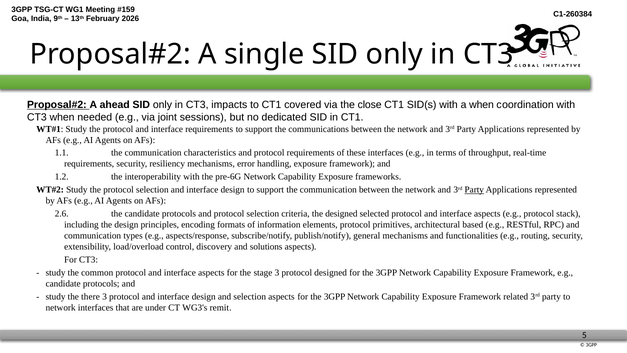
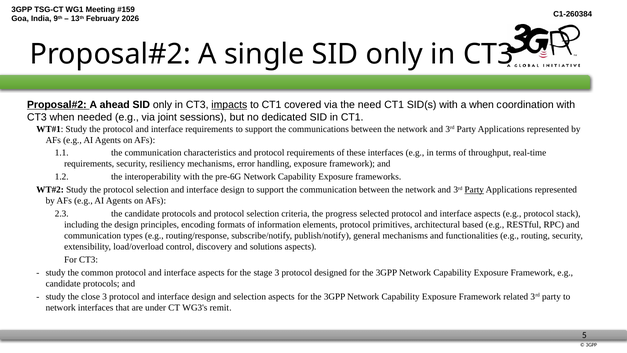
impacts underline: none -> present
close: close -> need
2.6: 2.6 -> 2.3
the designed: designed -> progress
aspects/response: aspects/response -> routing/response
there: there -> close
